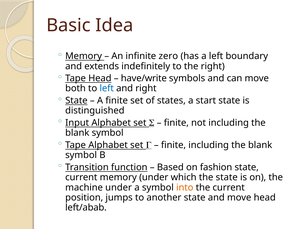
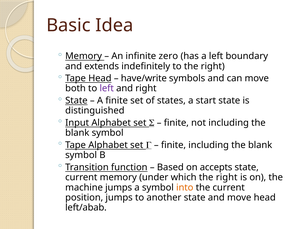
left at (107, 89) colour: blue -> purple
fashion: fashion -> accepts
which the state: state -> right
machine under: under -> jumps
